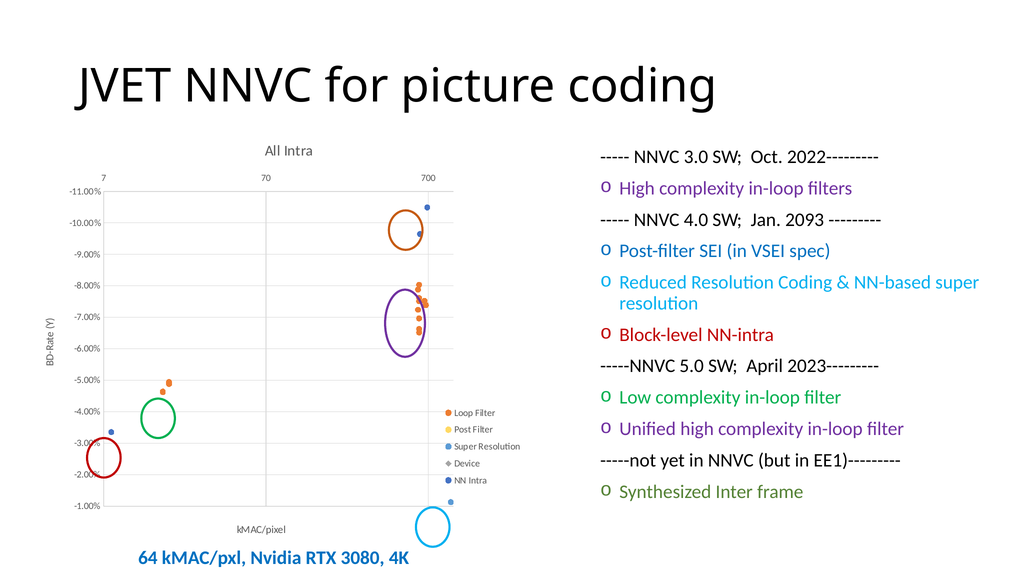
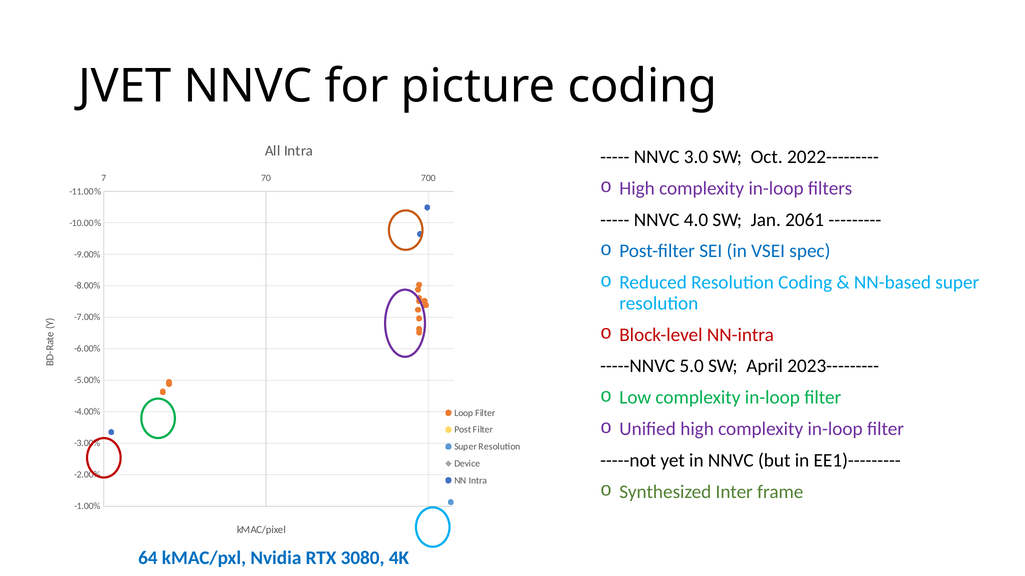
2093: 2093 -> 2061
